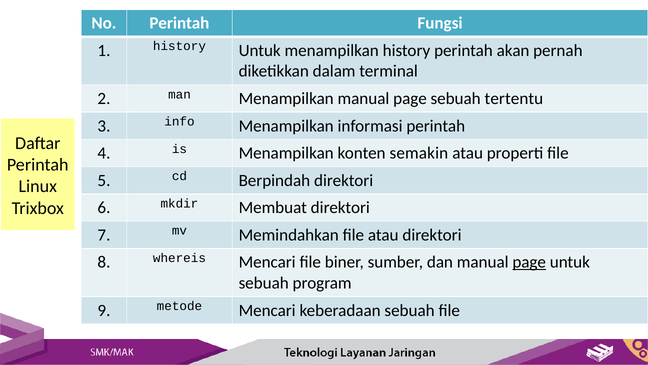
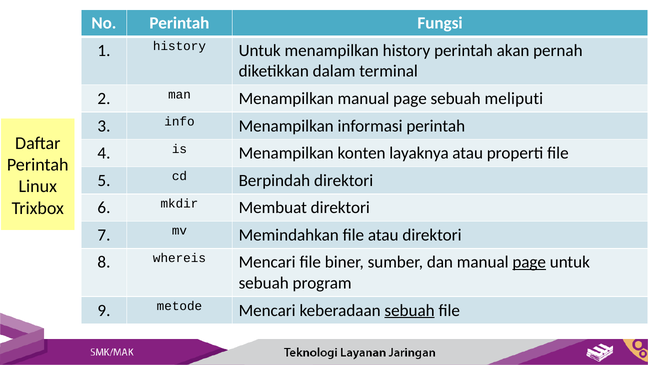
tertentu: tertentu -> meliputi
semakin: semakin -> layaknya
sebuah at (410, 310) underline: none -> present
